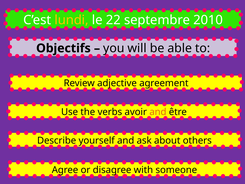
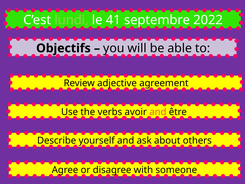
lundi colour: yellow -> light green
22: 22 -> 41
2010: 2010 -> 2022
